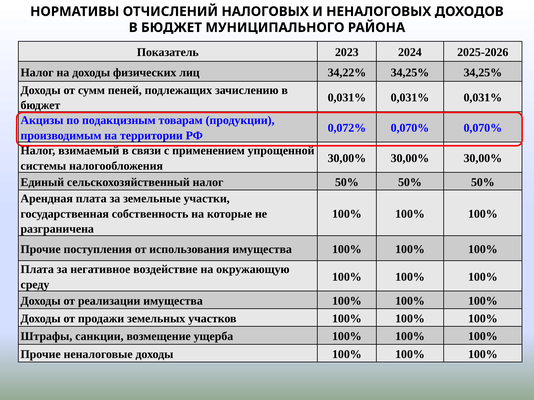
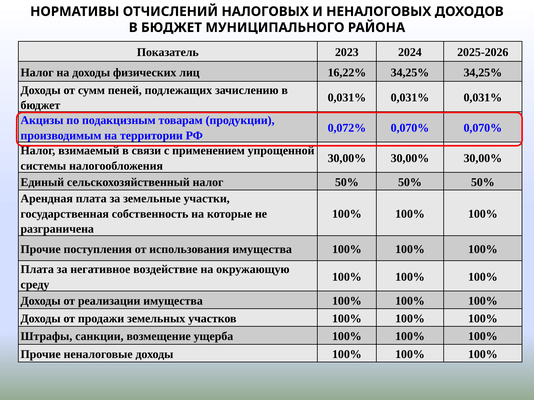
34,22%: 34,22% -> 16,22%
